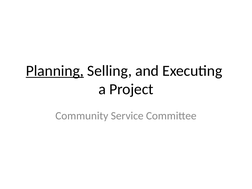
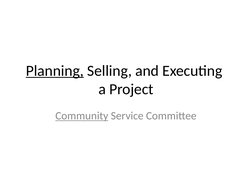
Community underline: none -> present
